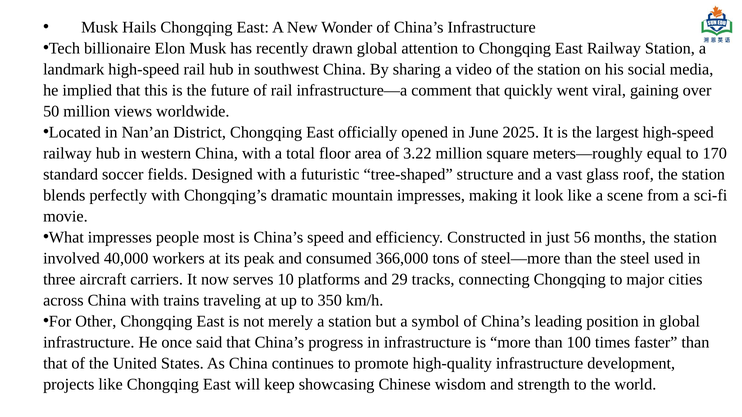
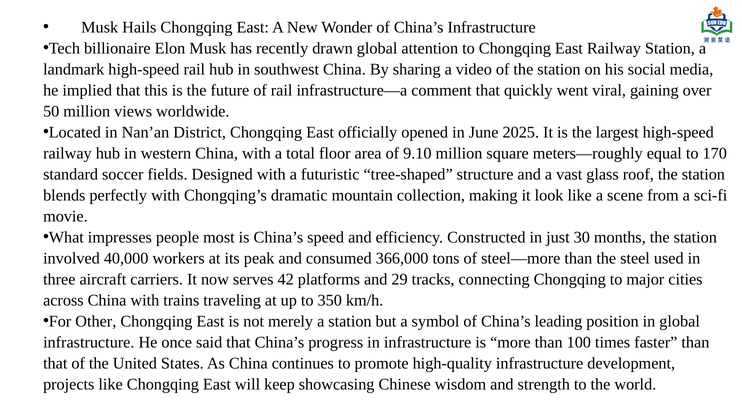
3.22: 3.22 -> 9.10
mountain impresses: impresses -> collection
56: 56 -> 30
10: 10 -> 42
